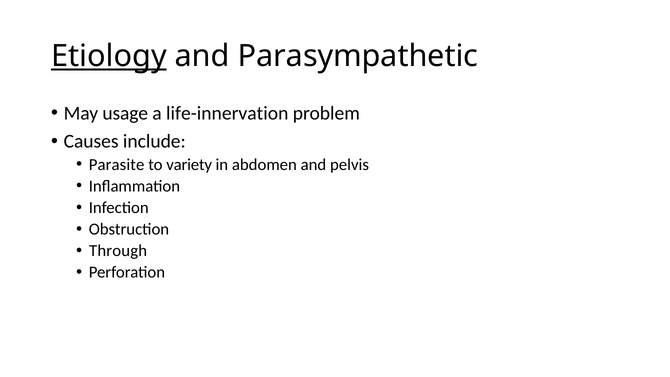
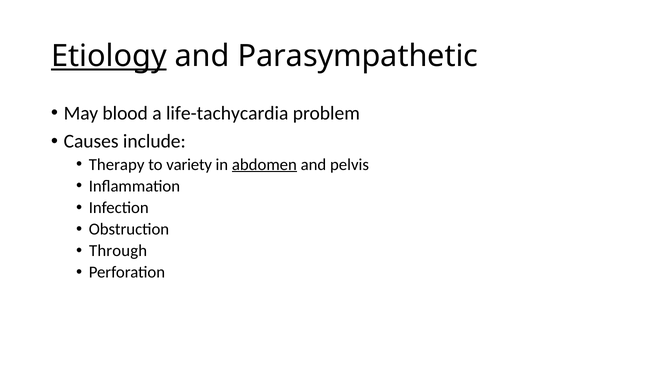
usage: usage -> blood
life-innervation: life-innervation -> life-tachycardia
Parasite: Parasite -> Therapy
abdomen underline: none -> present
